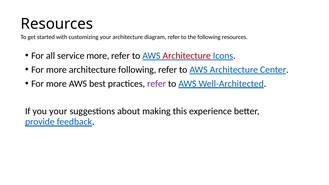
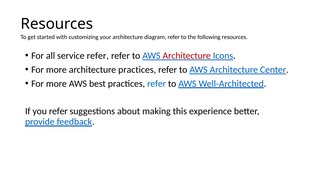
service more: more -> refer
architecture following: following -> practices
refer at (157, 84) colour: purple -> blue
you your: your -> refer
